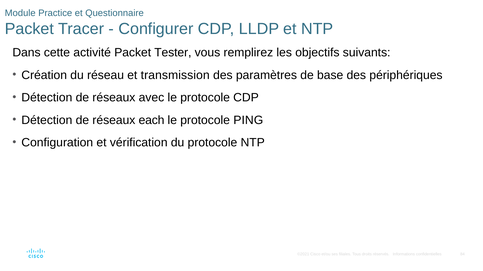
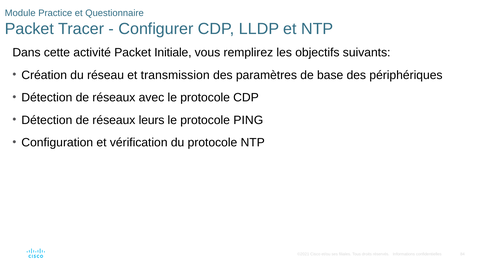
Tester: Tester -> Initiale
each: each -> leurs
